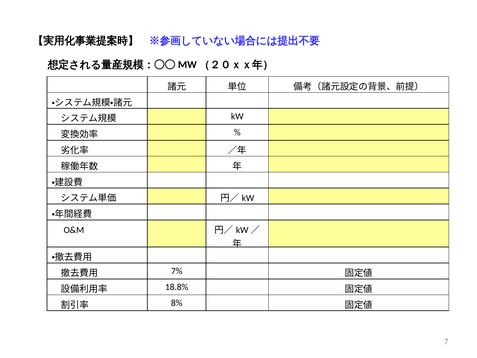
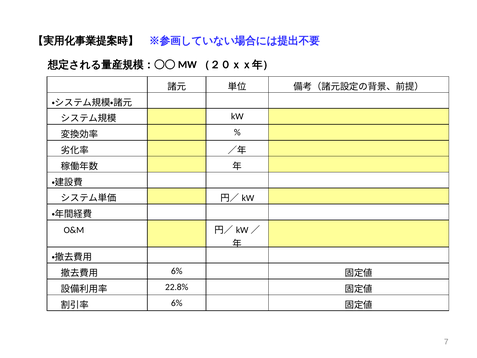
7% at (177, 271): 7% -> 6%
18.8%: 18.8% -> 22.8%
8% at (177, 303): 8% -> 6%
